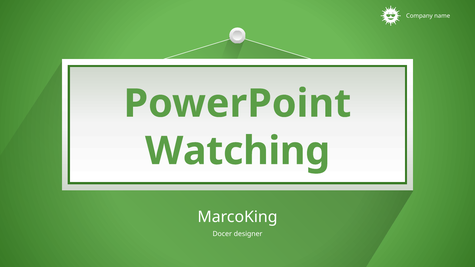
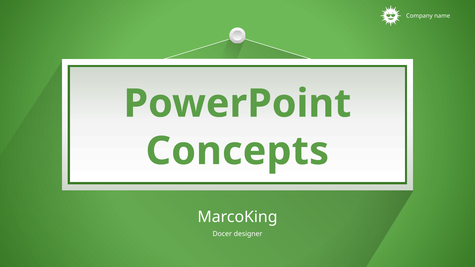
Watching: Watching -> Concepts
